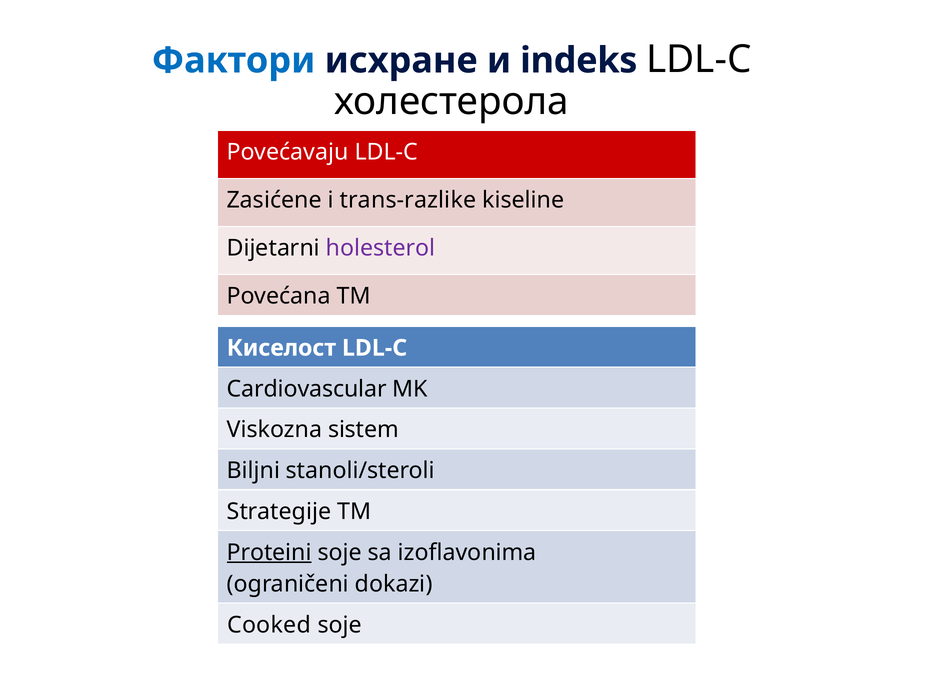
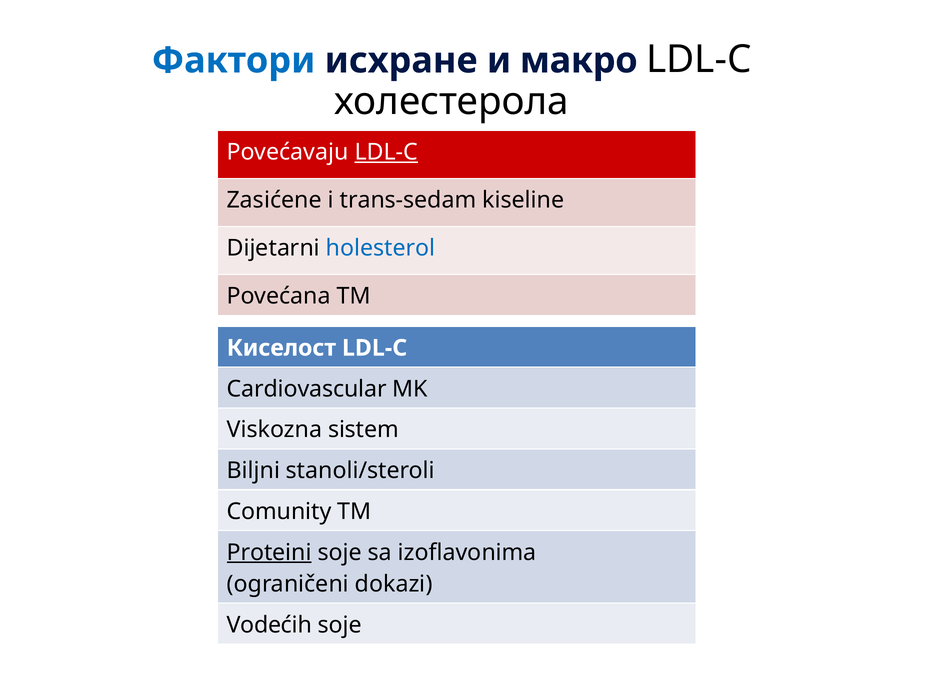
indeks: indeks -> макро
LDL-C at (386, 152) underline: none -> present
trans-razlike: trans-razlike -> trans-sedam
holesterol colour: purple -> blue
Strategije: Strategije -> Comunity
Cooked: Cooked -> Vodećih
